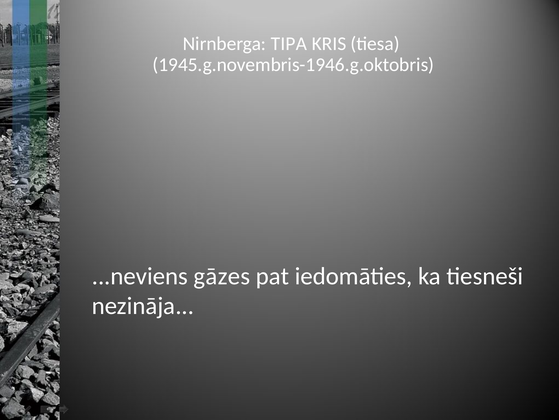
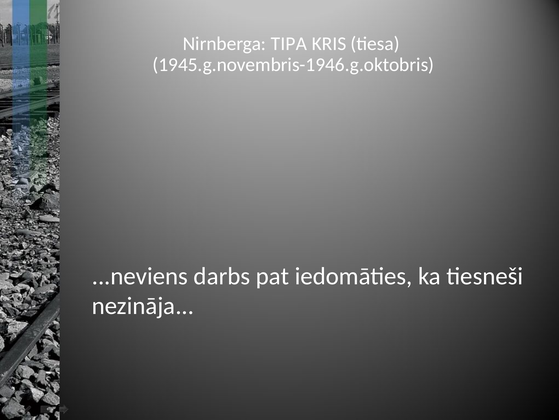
gāzes: gāzes -> darbs
